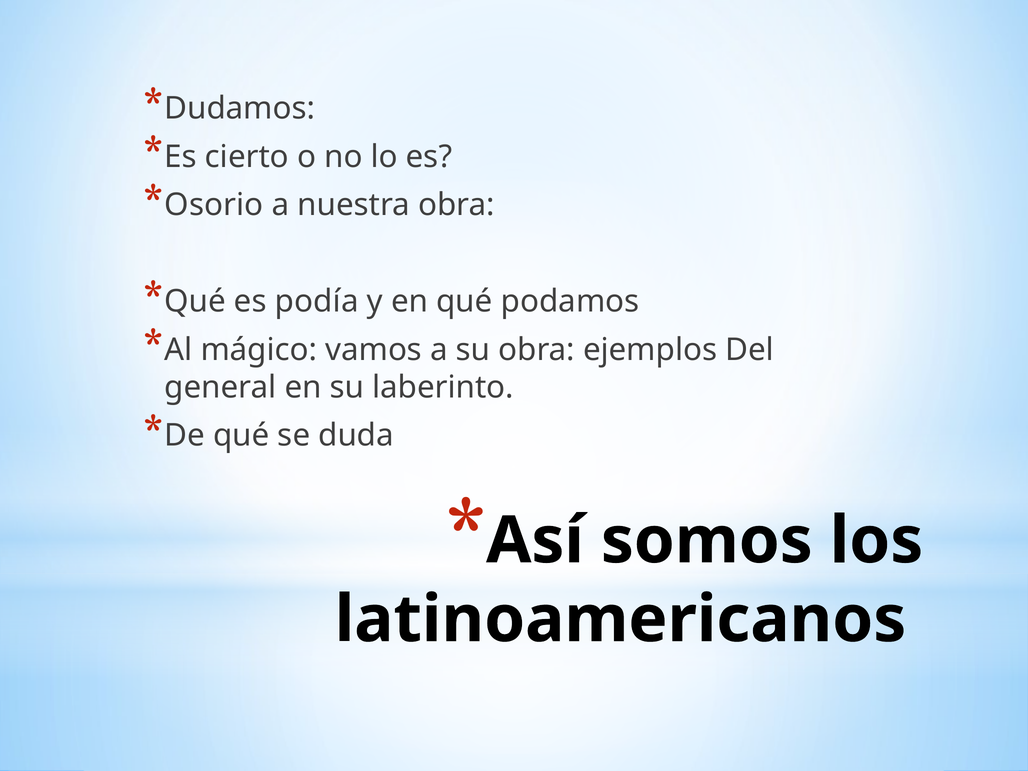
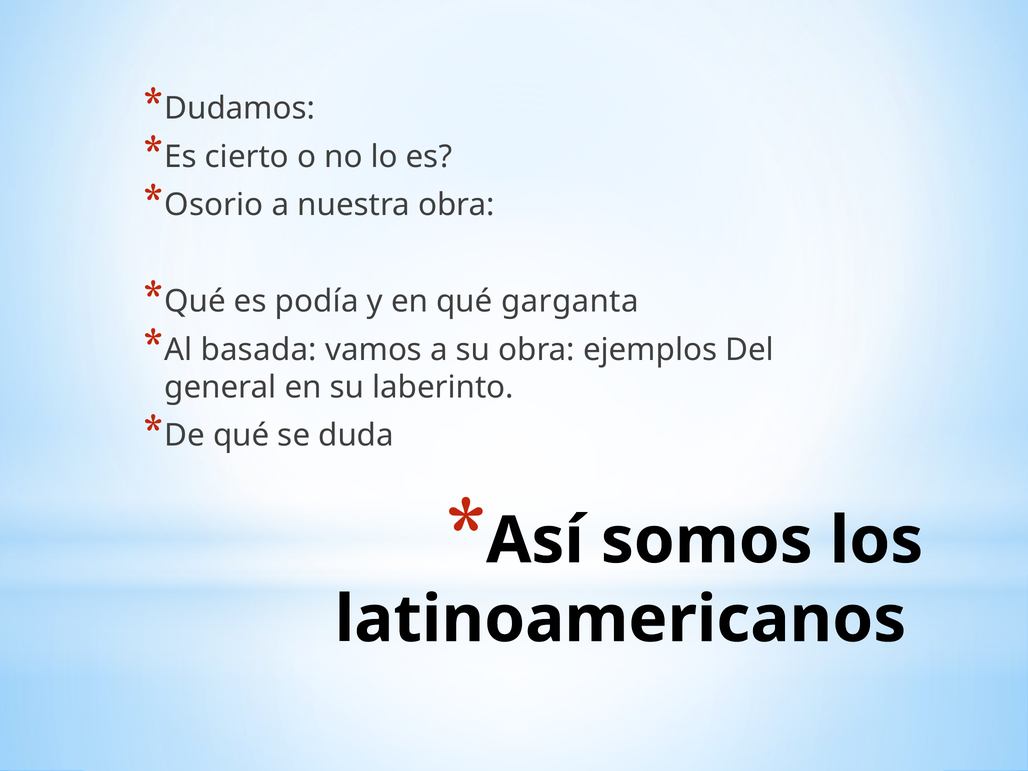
podamos: podamos -> garganta
mágico: mágico -> basada
